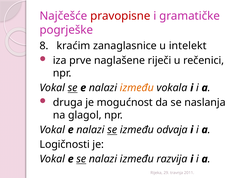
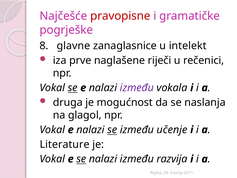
kraćim: kraćim -> glavne
između at (137, 88) colour: orange -> purple
odvaja: odvaja -> učenje
Logičnosti: Logičnosti -> Literature
